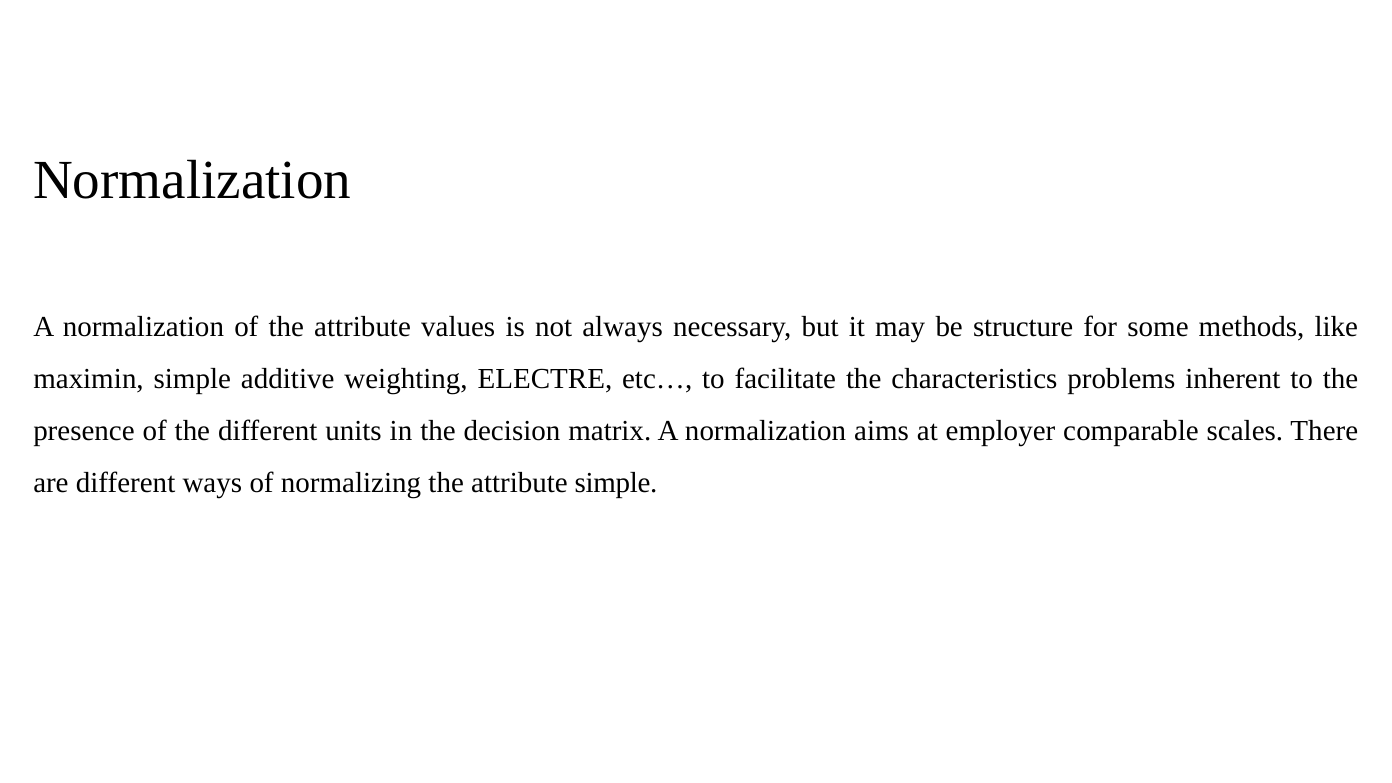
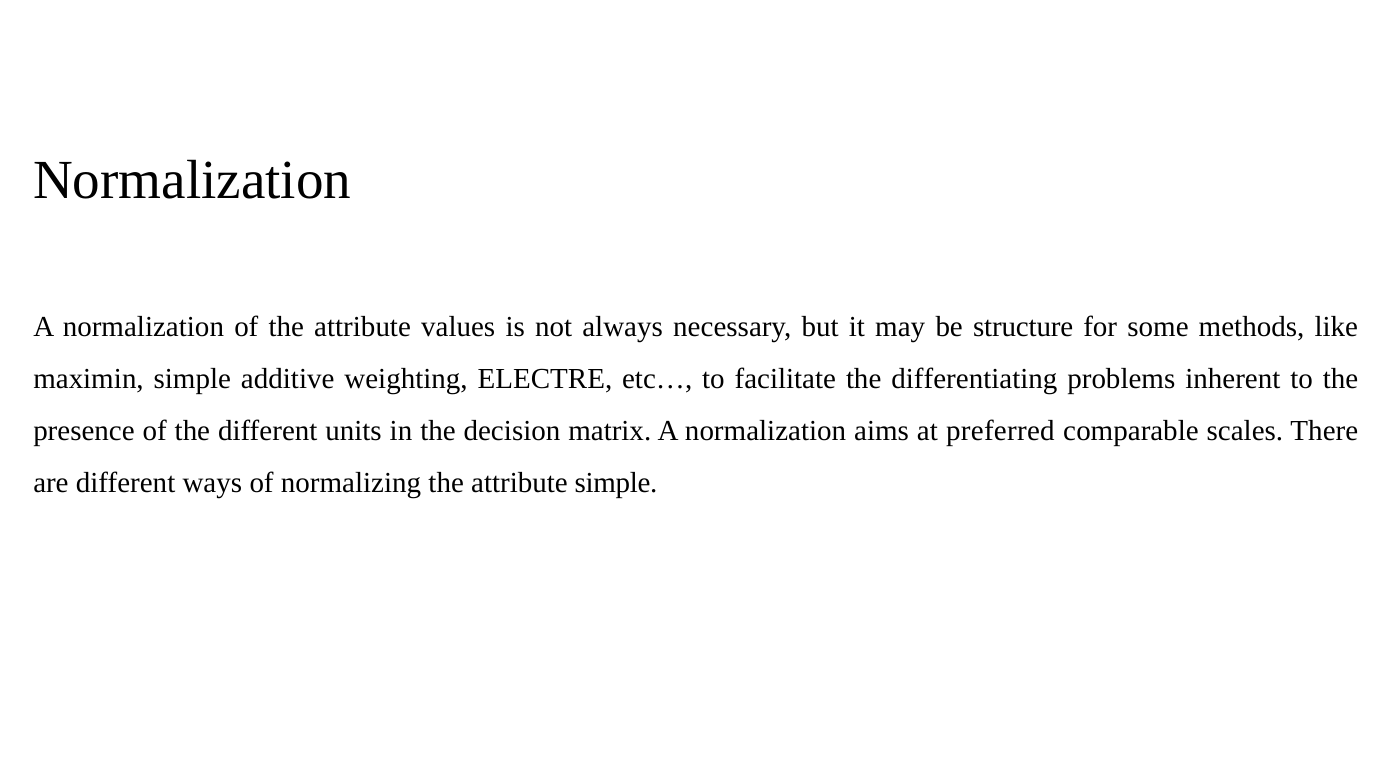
characteristics: characteristics -> differentiating
employer: employer -> preferred
